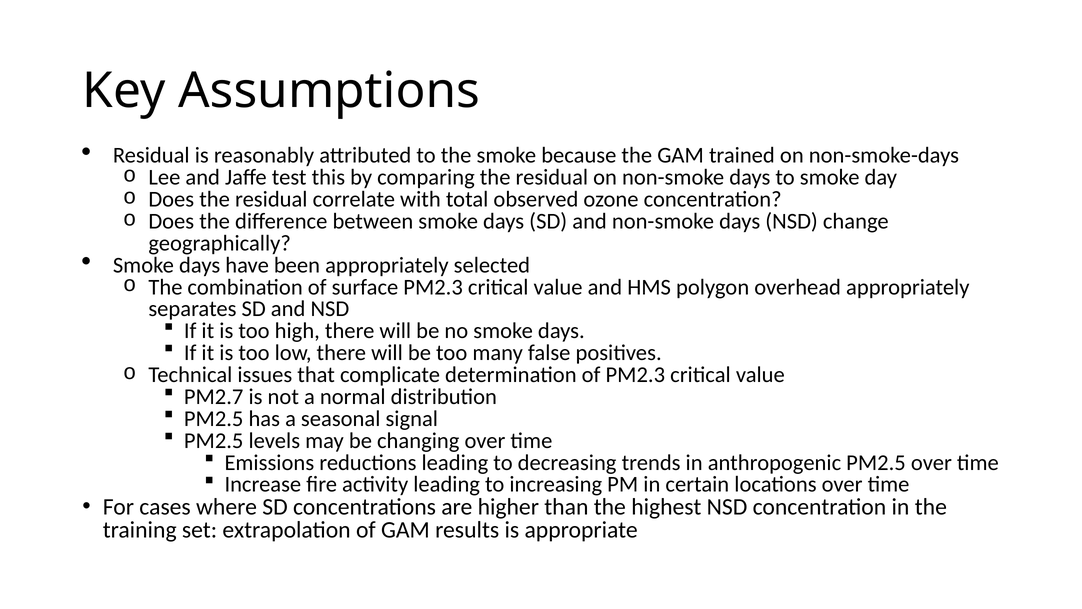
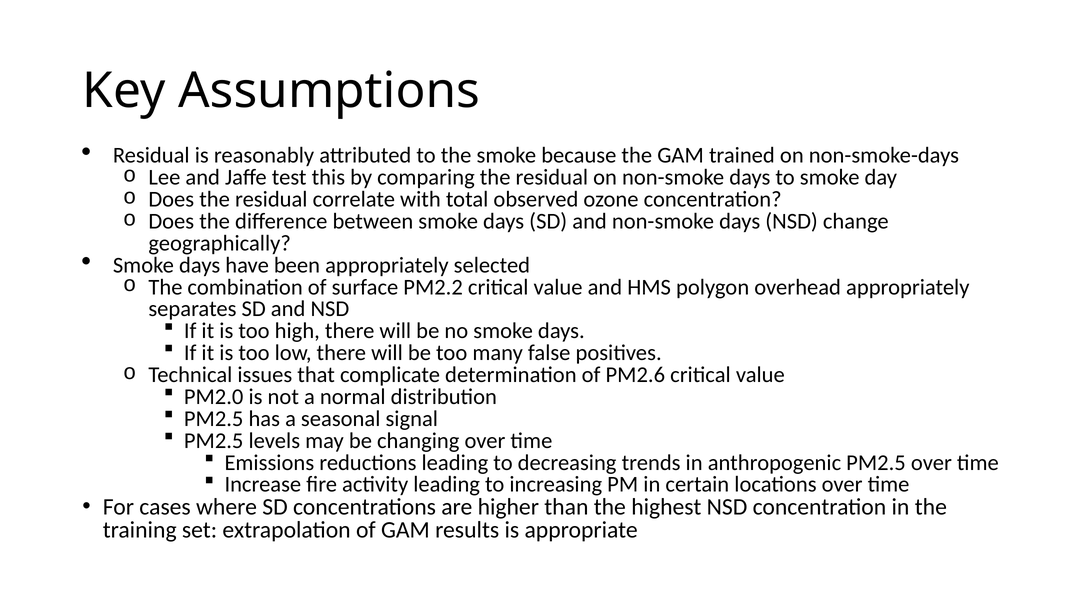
surface PM2.3: PM2.3 -> PM2.2
of PM2.3: PM2.3 -> PM2.6
PM2.7: PM2.7 -> PM2.0
